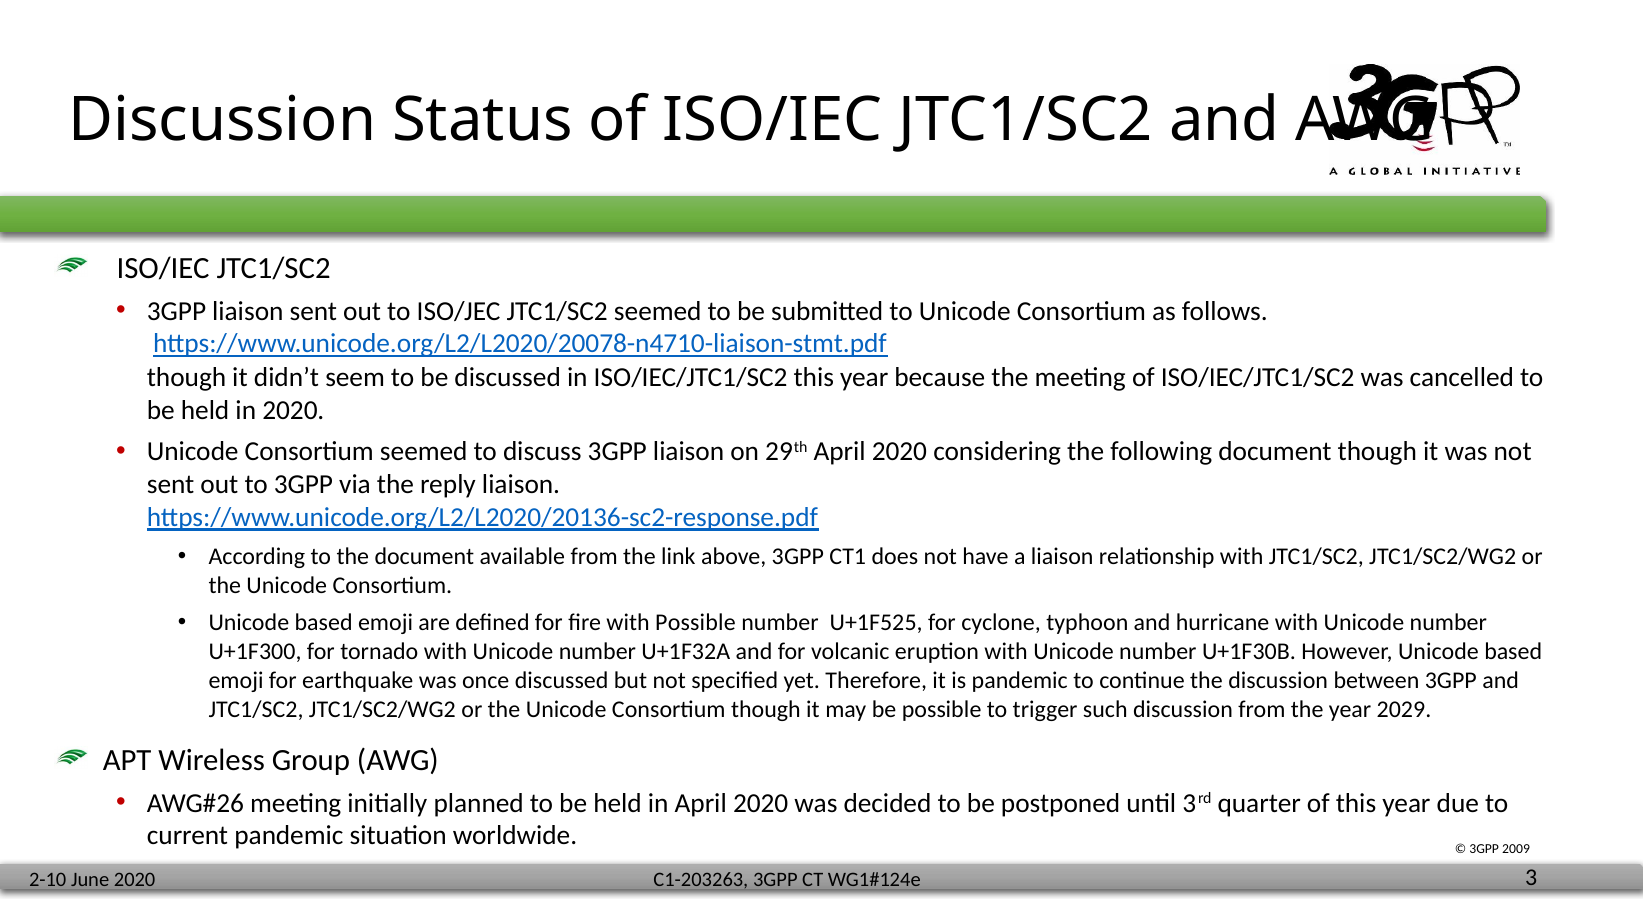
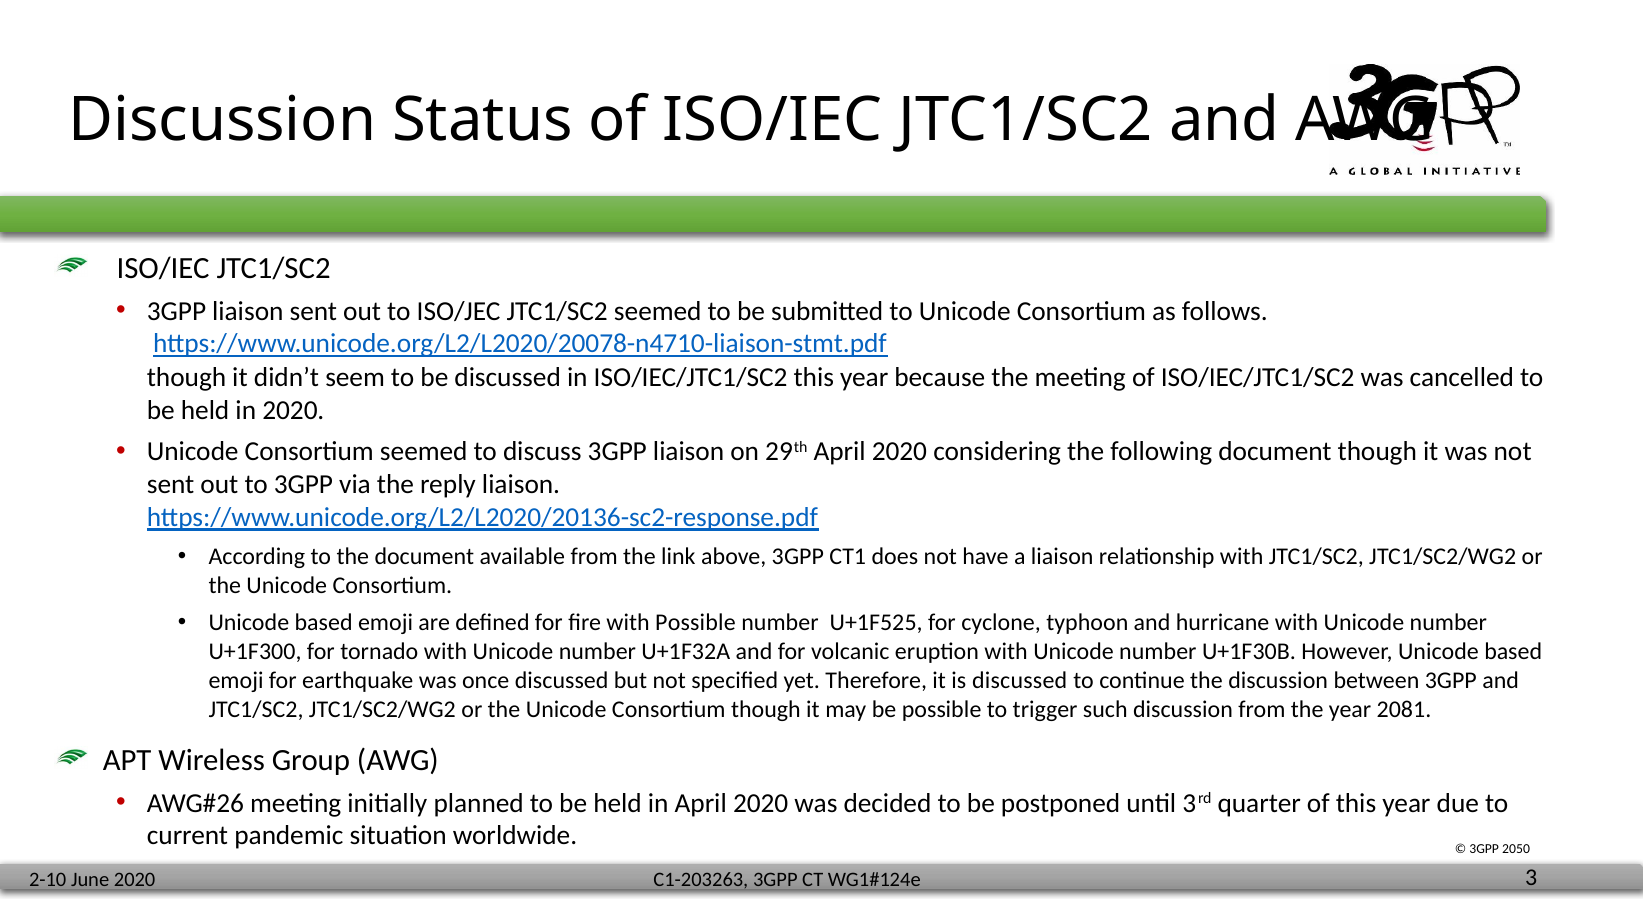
is pandemic: pandemic -> discussed
2029: 2029 -> 2081
2009: 2009 -> 2050
